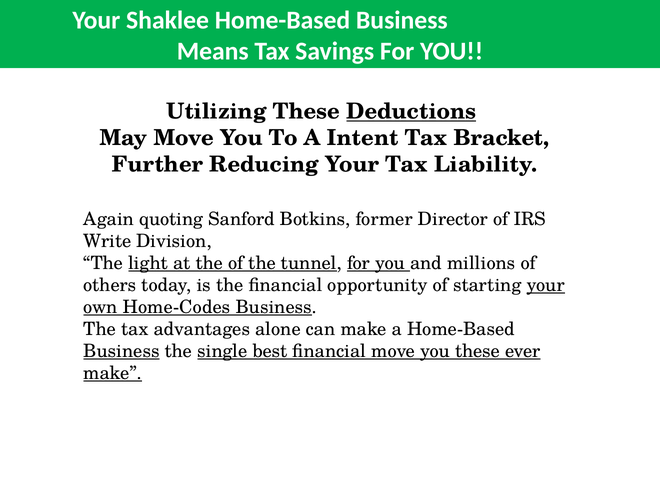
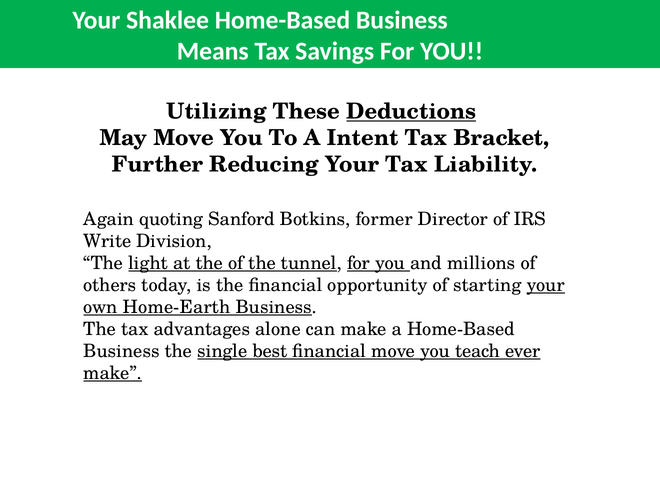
Home-Codes: Home-Codes -> Home-Earth
Business at (122, 351) underline: present -> none
you these: these -> teach
